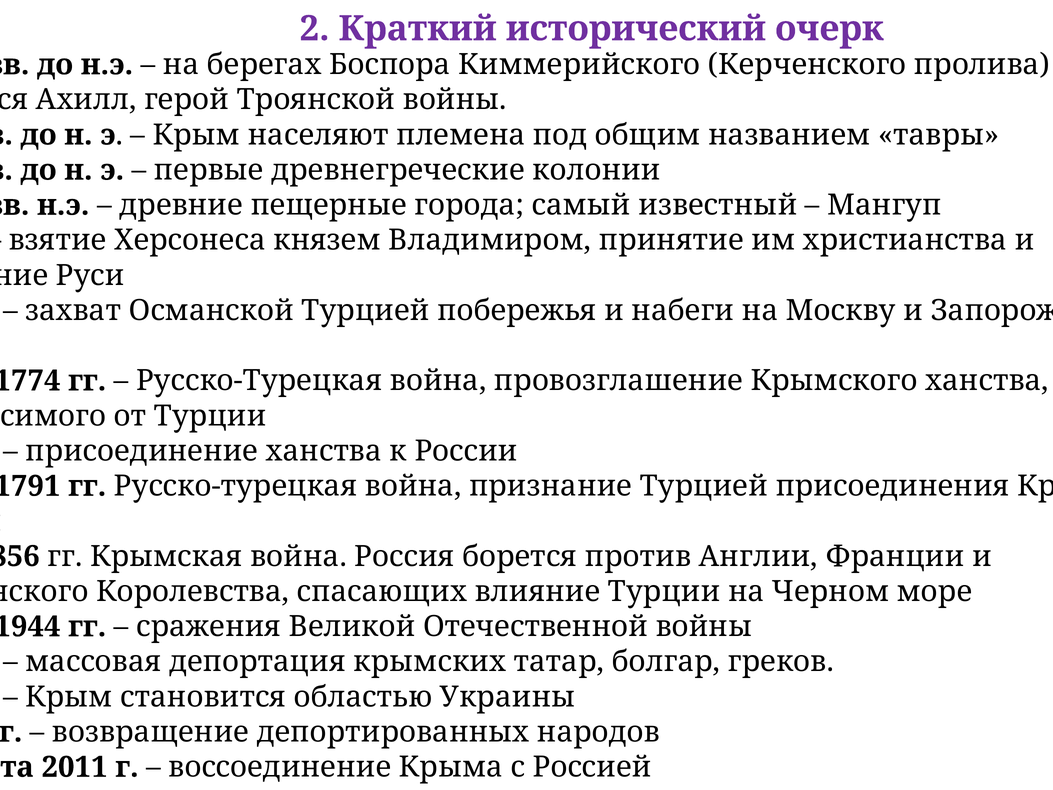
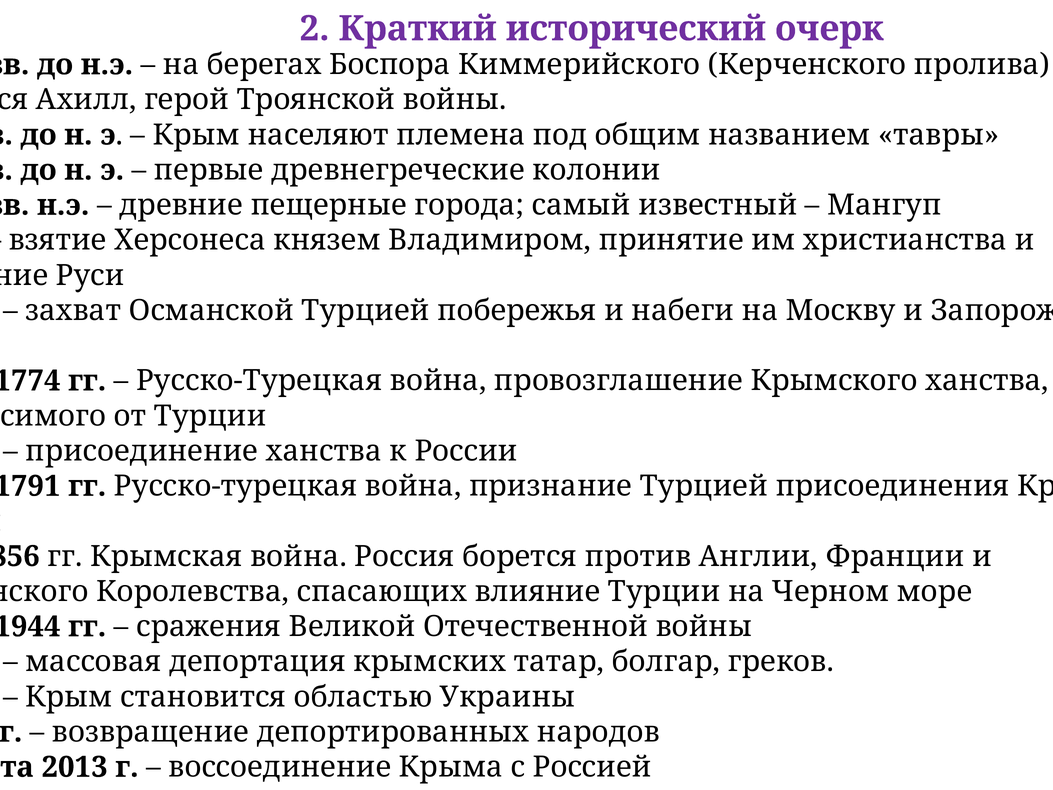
2011: 2011 -> 2013
